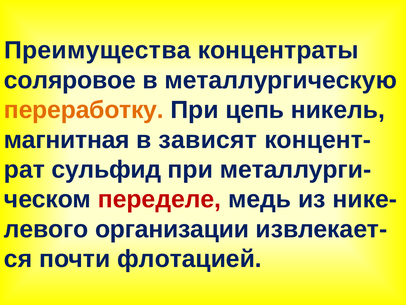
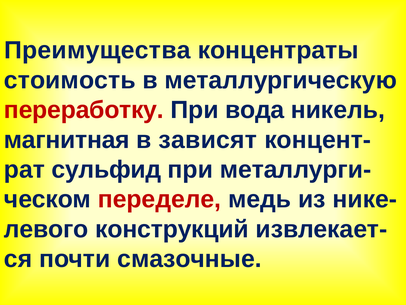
соляровое: соляровое -> стоимость
переработку colour: orange -> red
цепь: цепь -> вода
организации: организации -> конструкций
флотацией: флотацией -> смазочные
